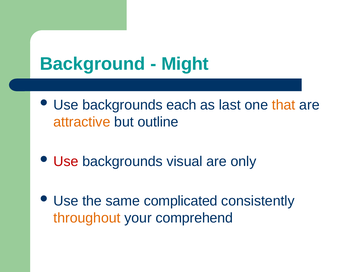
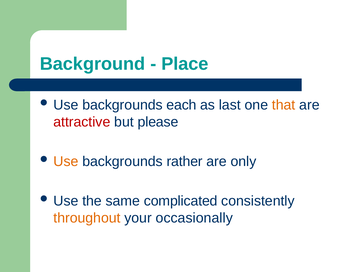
Might: Might -> Place
attractive colour: orange -> red
outline: outline -> please
Use at (66, 161) colour: red -> orange
visual: visual -> rather
comprehend: comprehend -> occasionally
